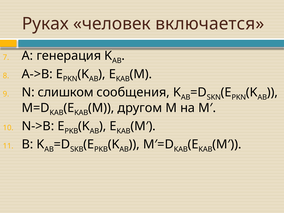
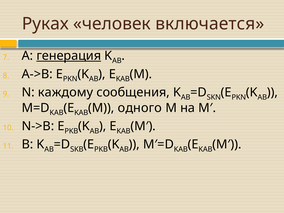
генерация underline: none -> present
слишком: слишком -> каждому
другом: другом -> одного
